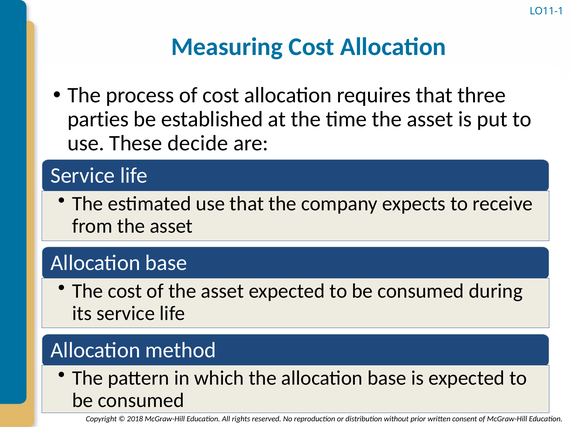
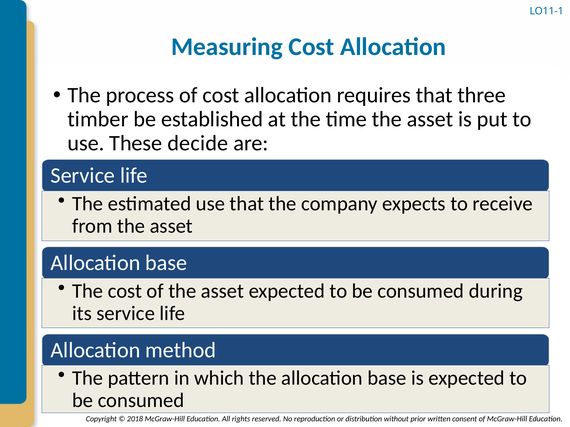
parties: parties -> timber
